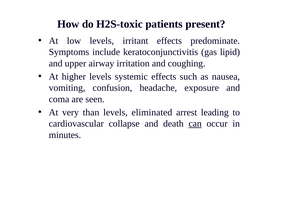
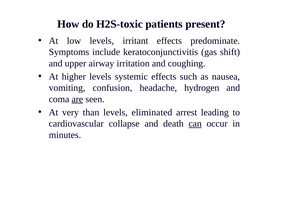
lipid: lipid -> shift
exposure: exposure -> hydrogen
are underline: none -> present
